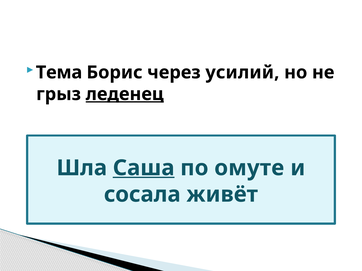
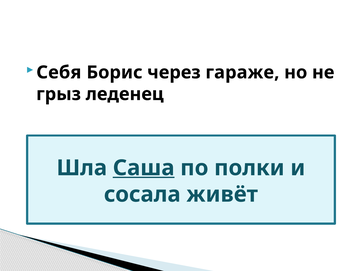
Тема: Тема -> Себя
усилий: усилий -> гараже
леденец underline: present -> none
омуте: омуте -> полки
